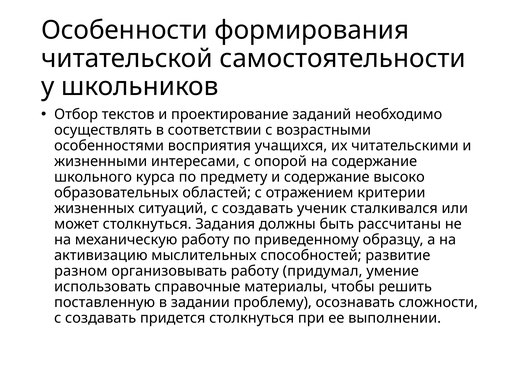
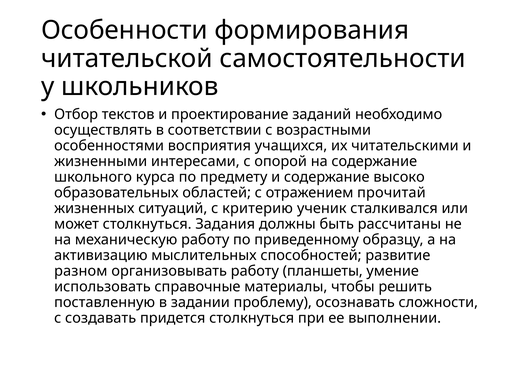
критерии: критерии -> прочитай
ситуаций с создавать: создавать -> критерию
придумал: придумал -> планшеты
